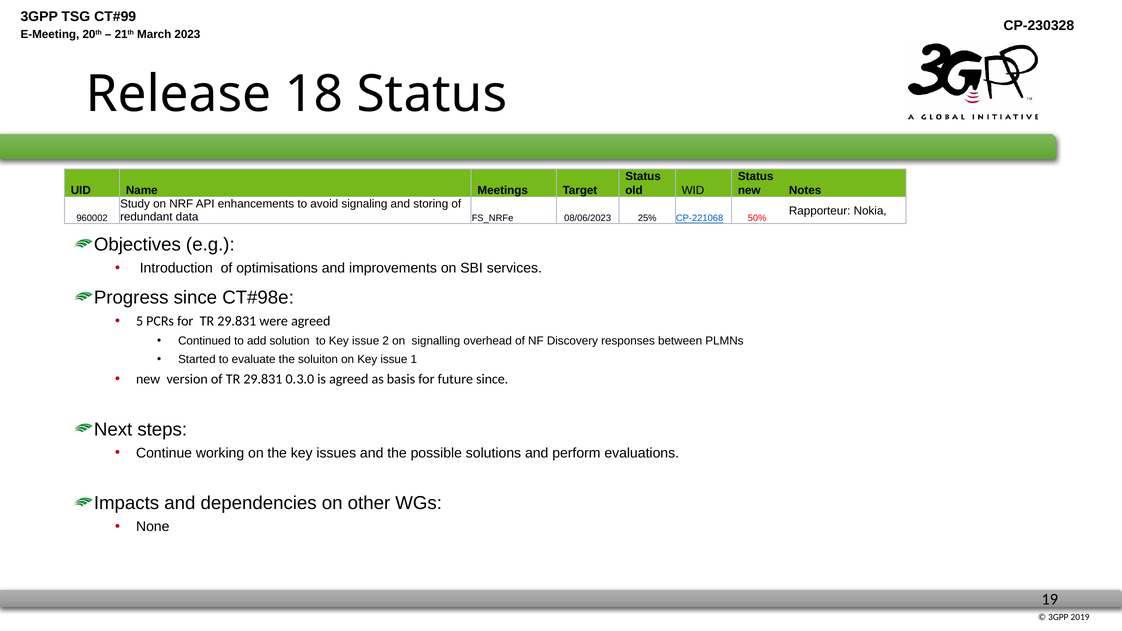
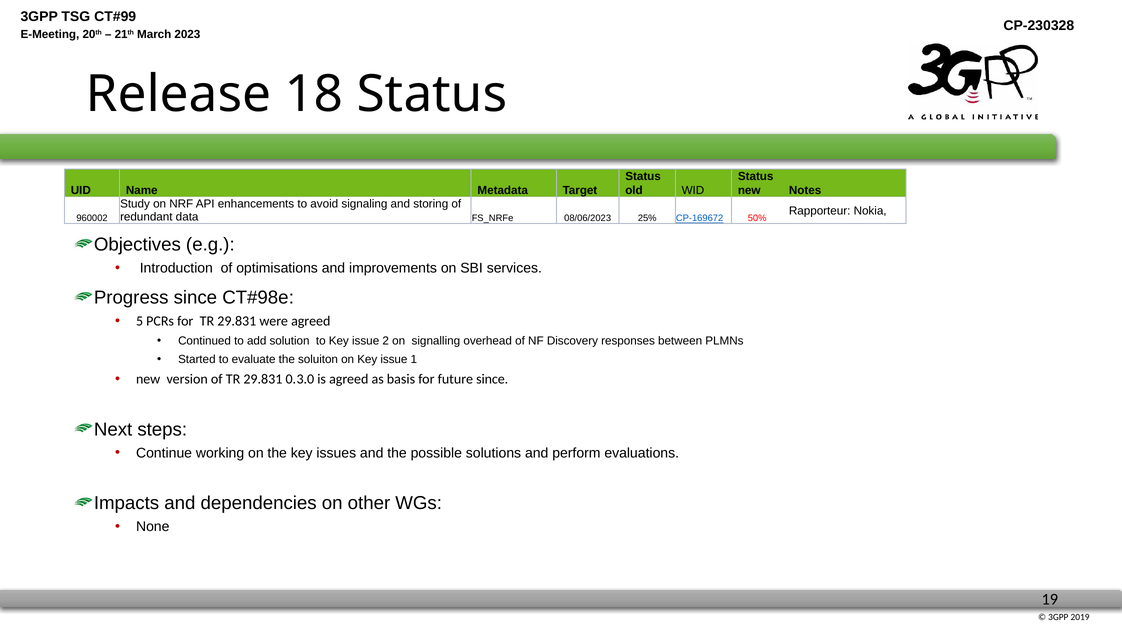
Meetings: Meetings -> Metadata
CP-221068: CP-221068 -> CP-169672
